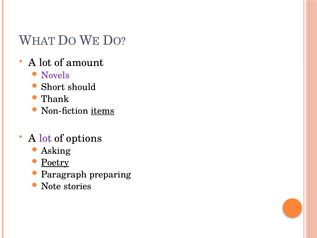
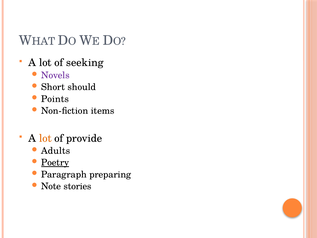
amount: amount -> seeking
Thank: Thank -> Points
items underline: present -> none
lot at (45, 138) colour: purple -> orange
options: options -> provide
Asking: Asking -> Adults
